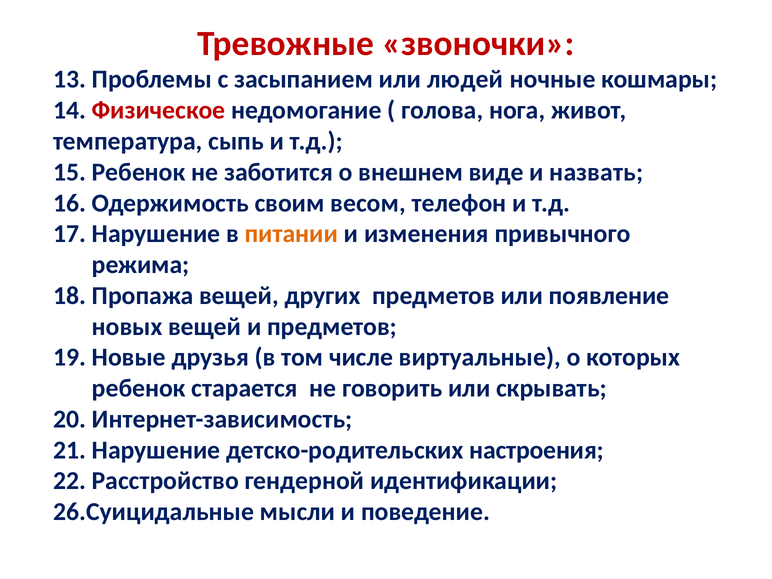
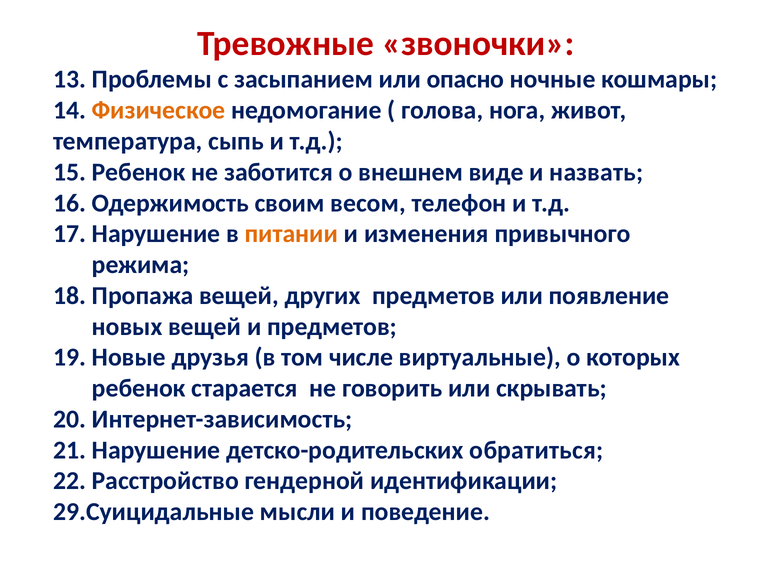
людей: людей -> опасно
Физическое colour: red -> orange
настроения: настроения -> обратиться
26.Суицидальные: 26.Суицидальные -> 29.Суицидальные
